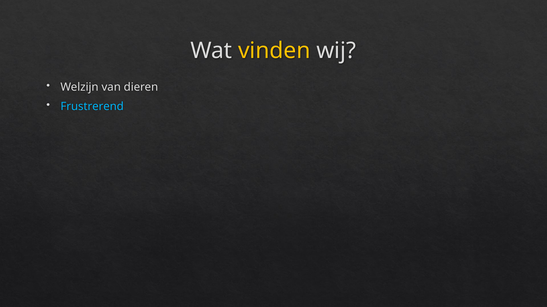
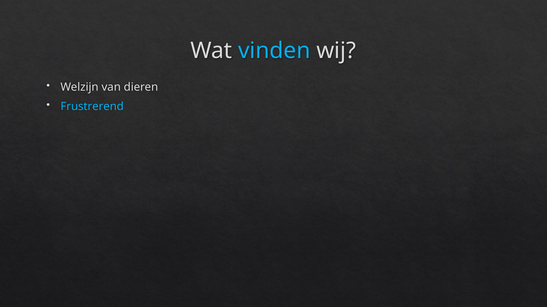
vinden colour: yellow -> light blue
